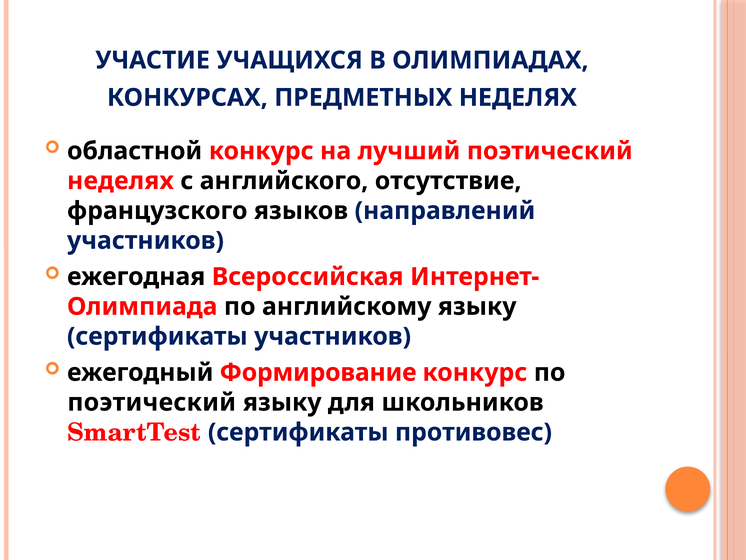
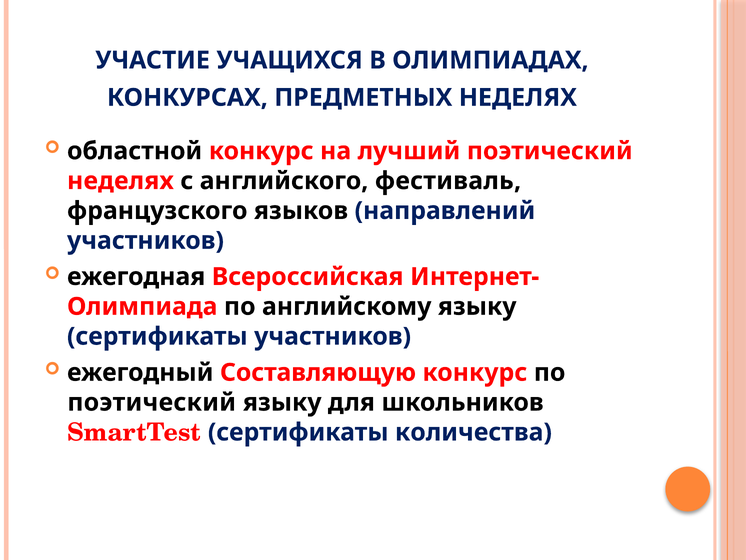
отсутствие: отсутствие -> фестиваль
Формирование: Формирование -> Составляющую
противовес: противовес -> количества
